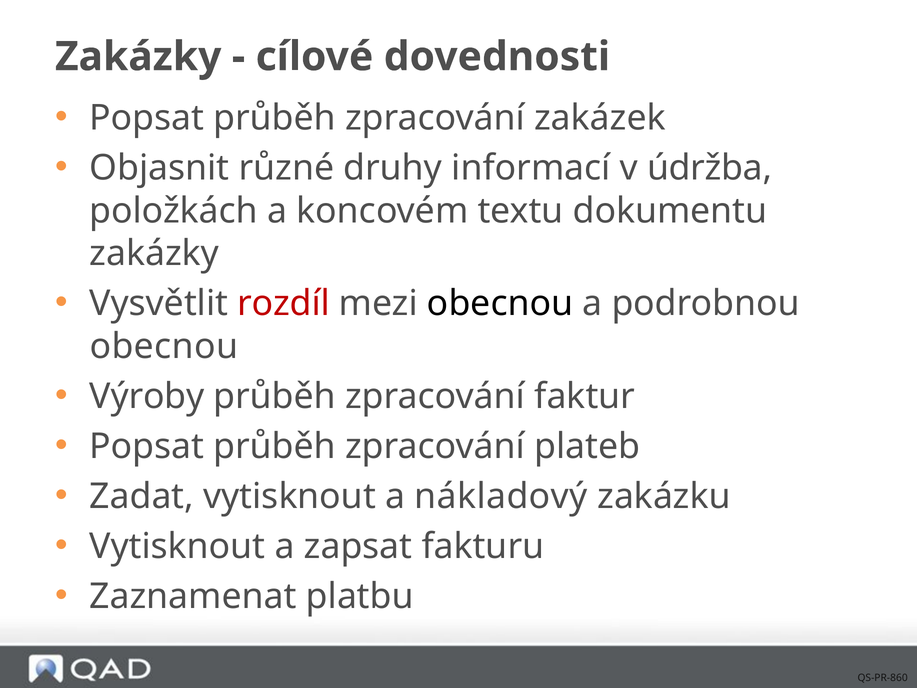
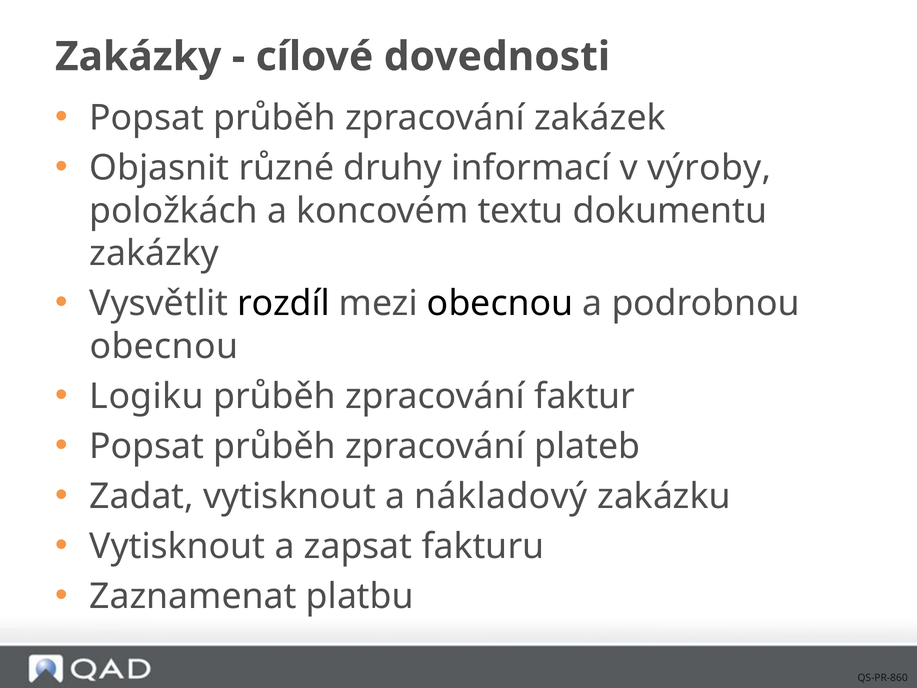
údržba: údržba -> výroby
rozdíl colour: red -> black
Výroby: Výroby -> Logiku
